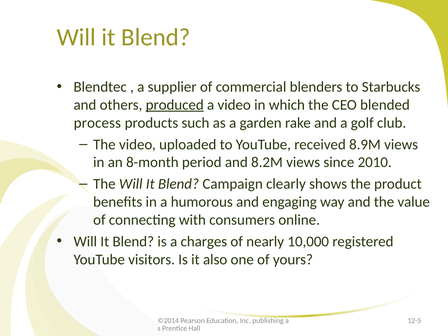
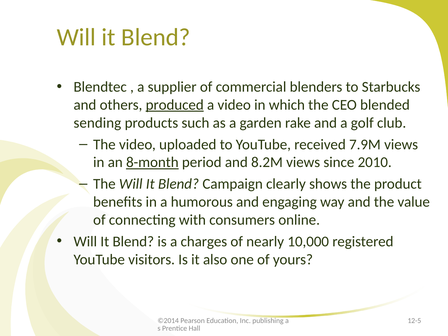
process: process -> sending
8.9M: 8.9M -> 7.9M
8-month underline: none -> present
